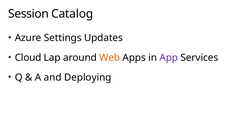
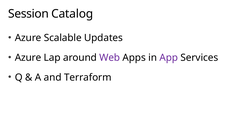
Settings: Settings -> Scalable
Cloud at (28, 58): Cloud -> Azure
Web colour: orange -> purple
Deploying: Deploying -> Terraform
